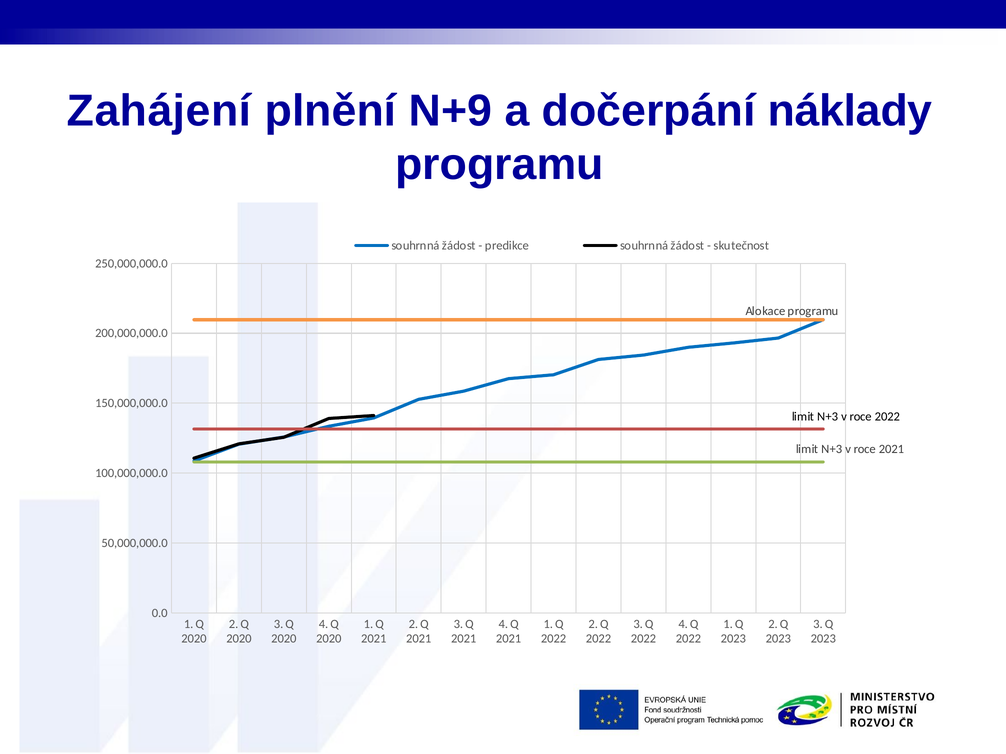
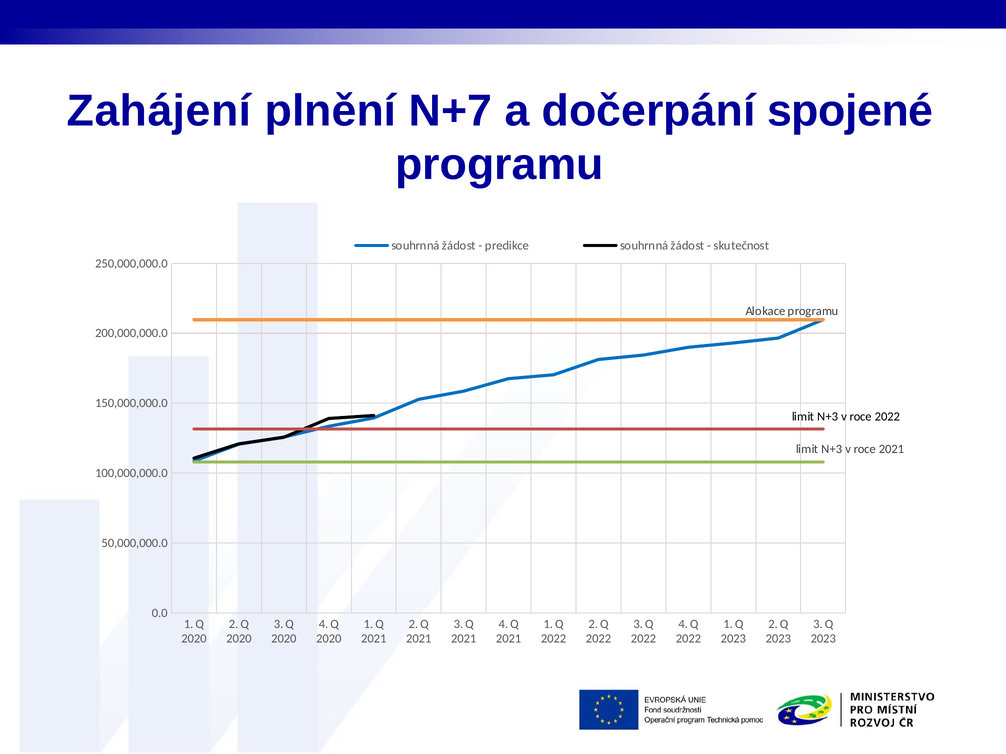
N+9: N+9 -> N+7
náklady: náklady -> spojené
